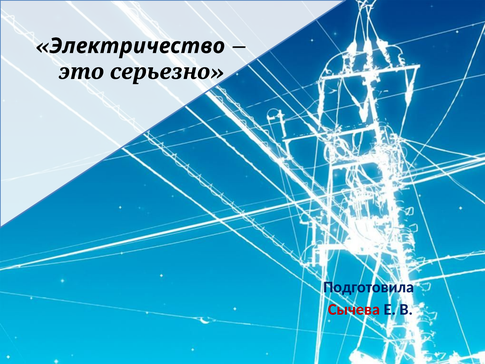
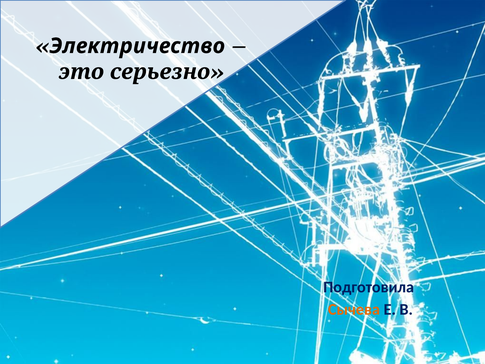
Сычева colour: red -> orange
